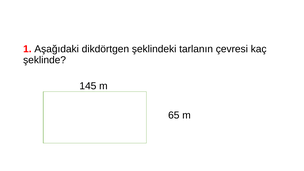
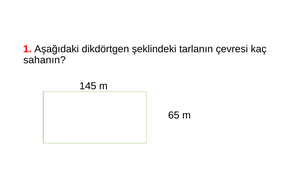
şeklinde: şeklinde -> sahanın
